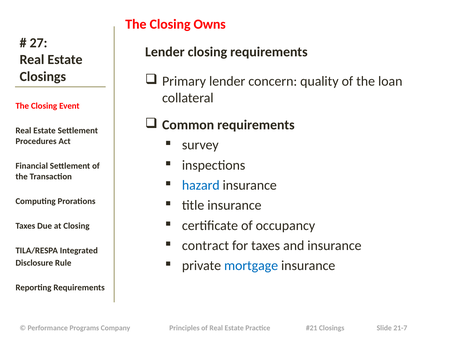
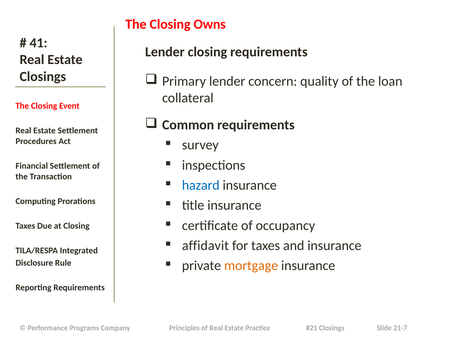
27: 27 -> 41
contract: contract -> affidavit
mortgage colour: blue -> orange
